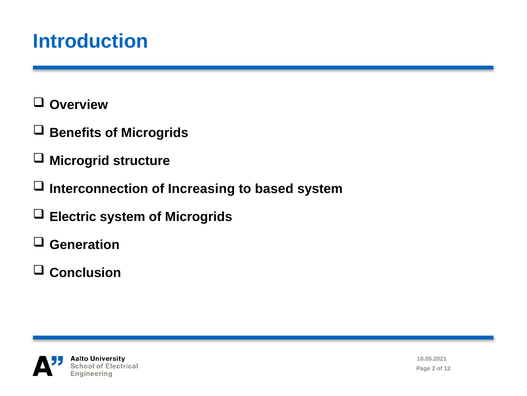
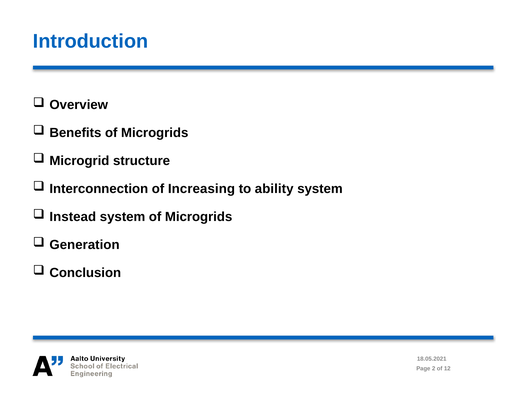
based: based -> ability
Electric: Electric -> Instead
